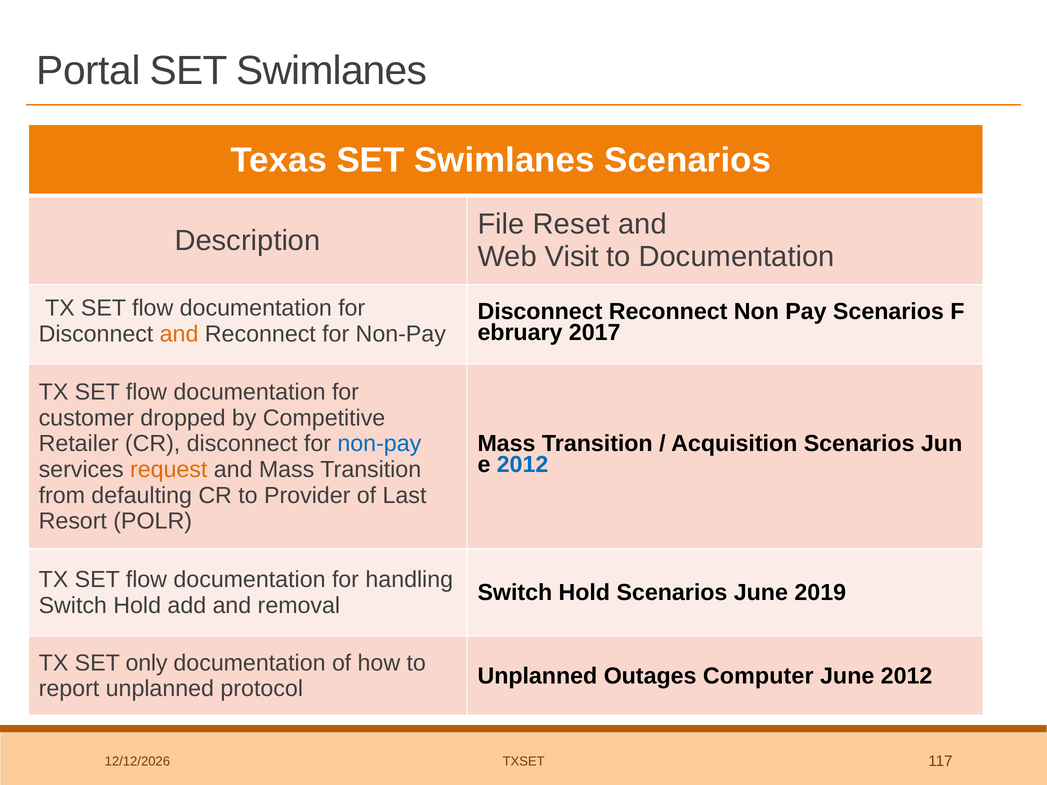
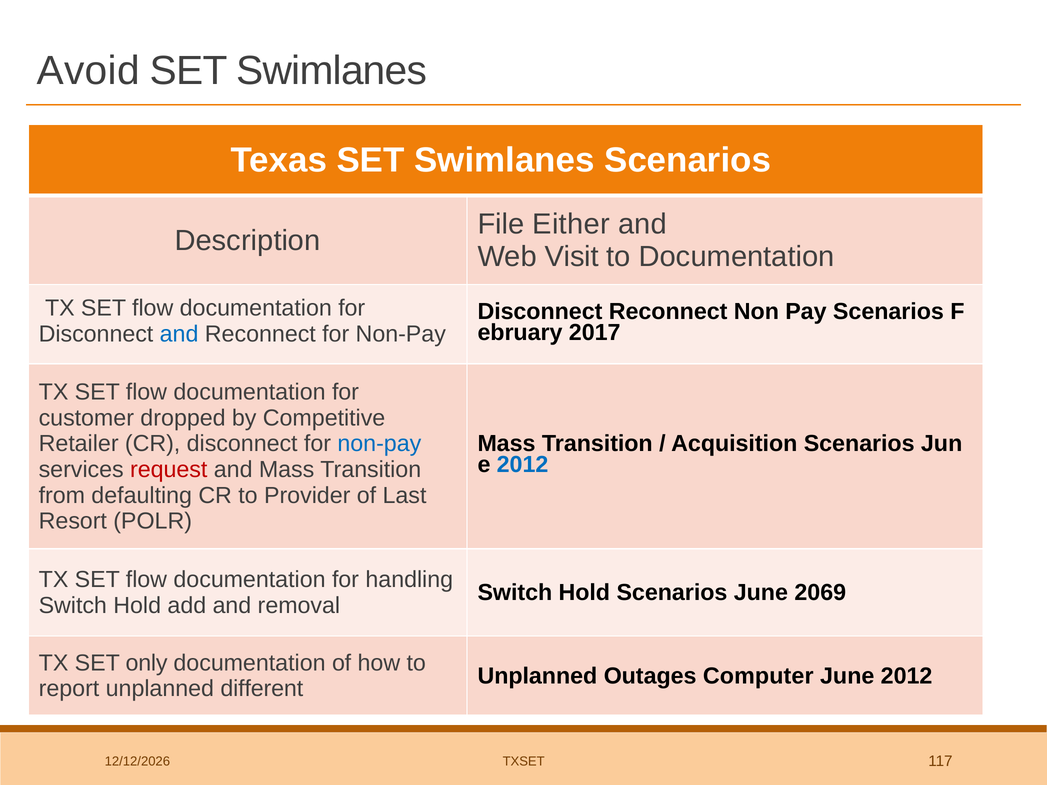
Portal: Portal -> Avoid
Reset: Reset -> Either
and at (179, 334) colour: orange -> blue
request colour: orange -> red
2019: 2019 -> 2069
protocol: protocol -> different
